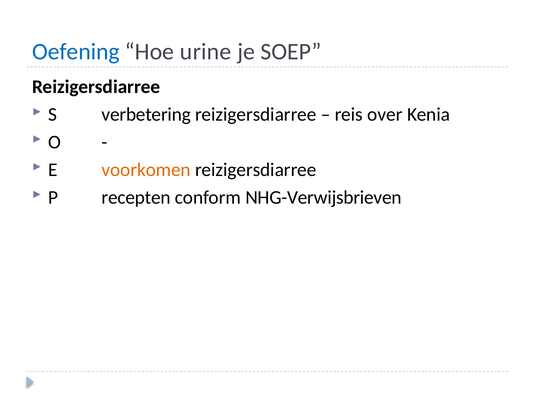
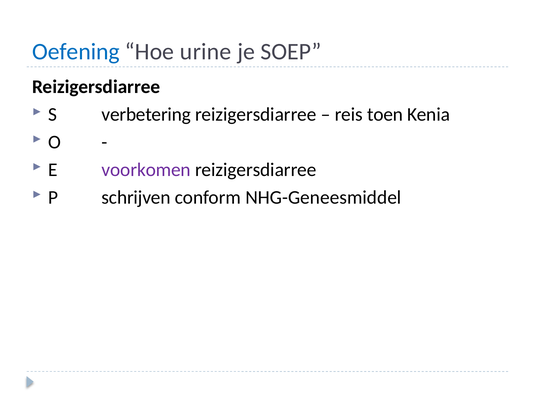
over: over -> toen
voorkomen colour: orange -> purple
recepten: recepten -> schrijven
NHG-Verwijsbrieven: NHG-Verwijsbrieven -> NHG-Geneesmiddel
